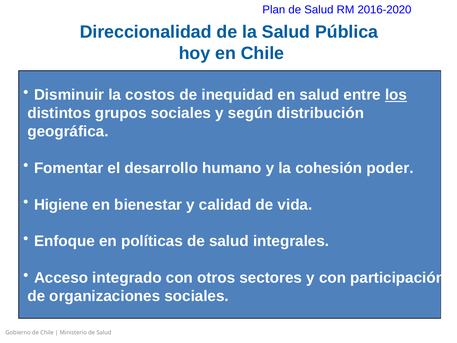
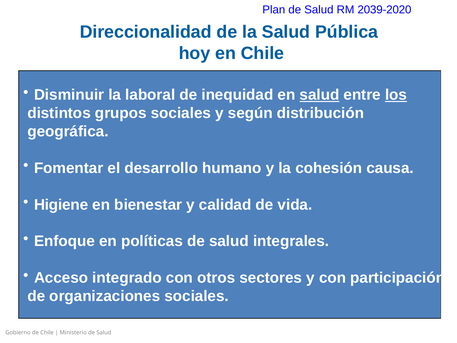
2016-2020: 2016-2020 -> 2039-2020
costos: costos -> laboral
salud at (319, 95) underline: none -> present
poder: poder -> causa
